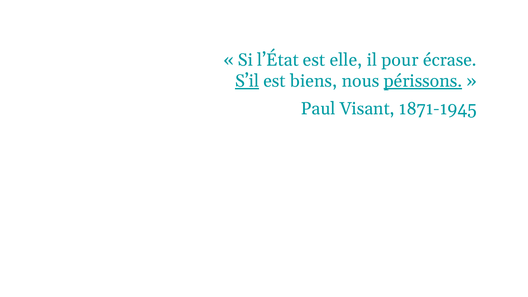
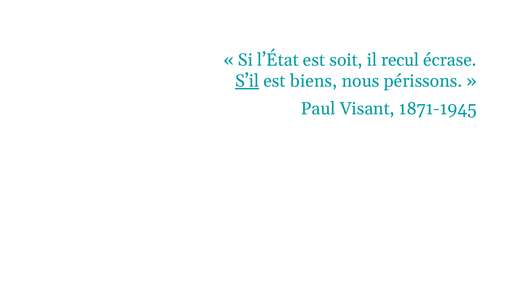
elle: elle -> soit
pour: pour -> recul
périssons underline: present -> none
